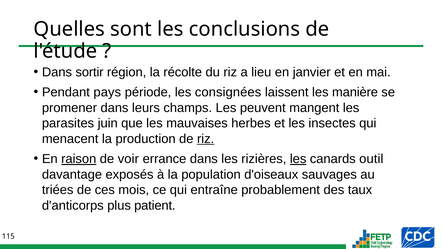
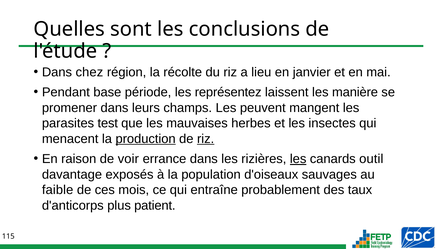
sortir: sortir -> chez
pays: pays -> base
consignées: consignées -> représentez
juin: juin -> test
production underline: none -> present
raison underline: present -> none
triées: triées -> faible
